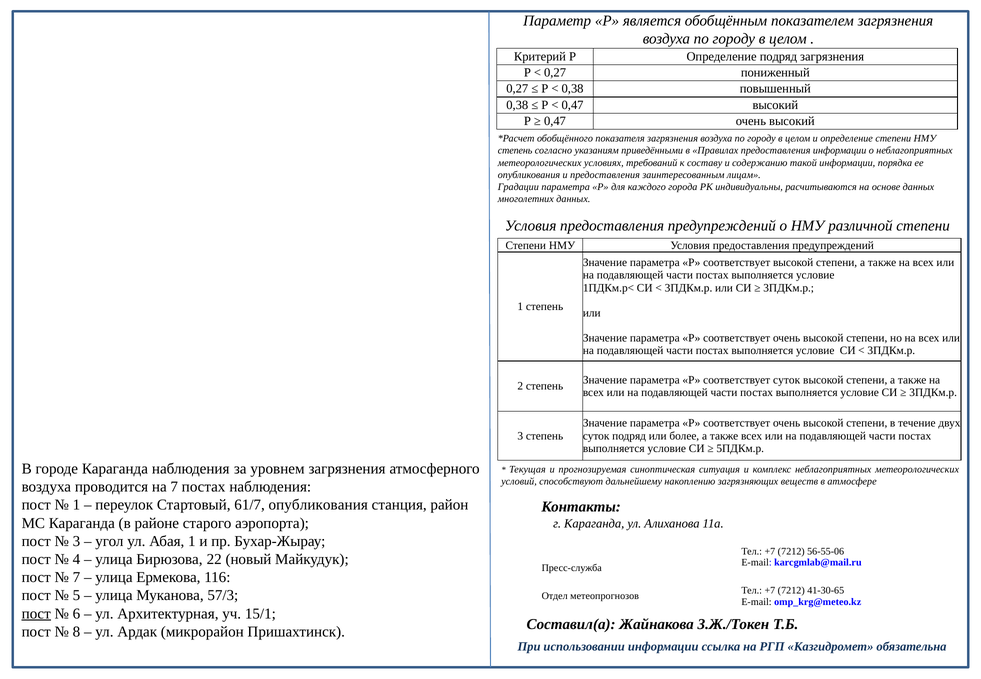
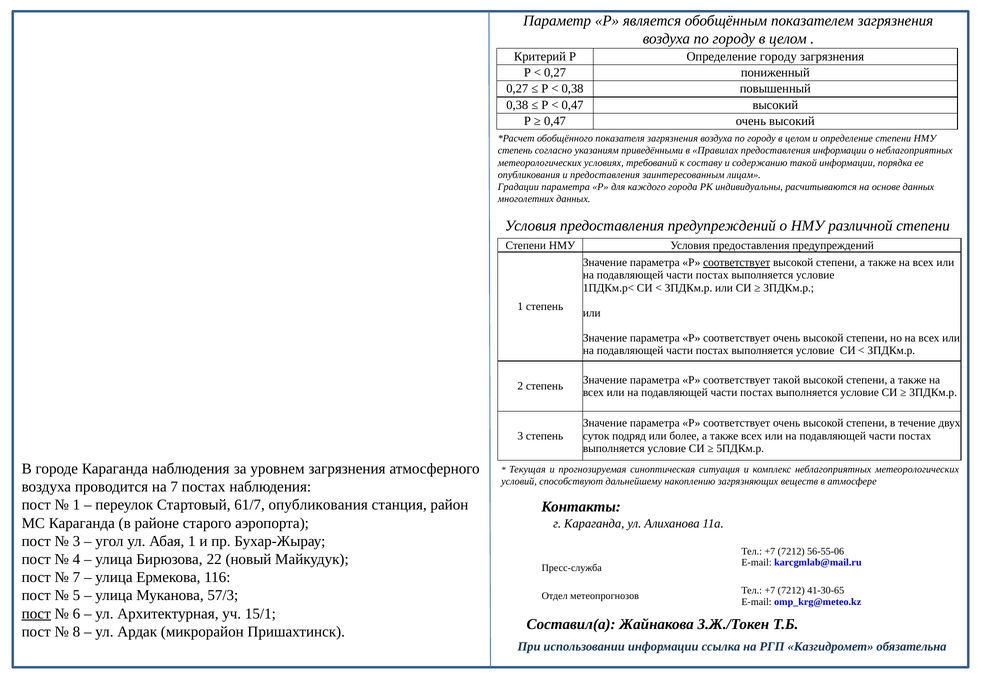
Определение подряд: подряд -> городу
соответствует at (737, 263) underline: none -> present
соответствует суток: суток -> такой
